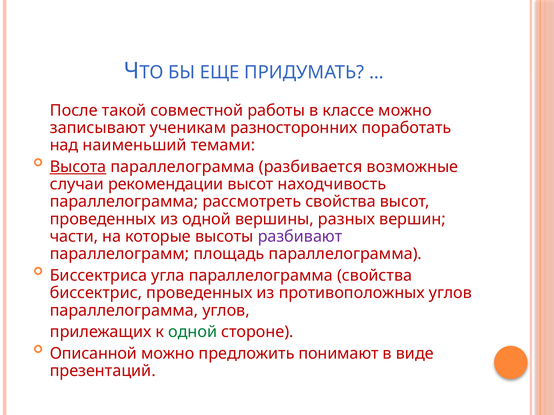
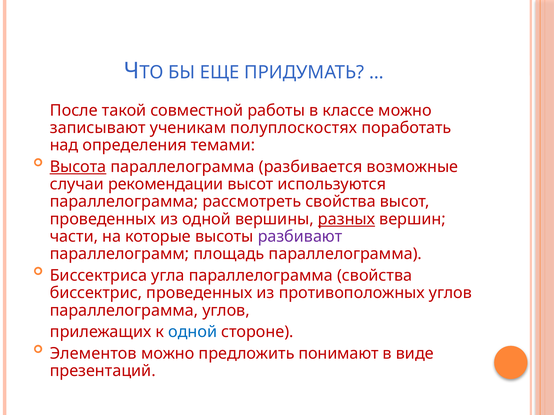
разносторонних: разносторонних -> полуплоскостях
наименьший: наименьший -> определения
находчивость: находчивость -> используются
разных underline: none -> present
одной at (193, 332) colour: green -> blue
Описанной: Описанной -> Элементов
